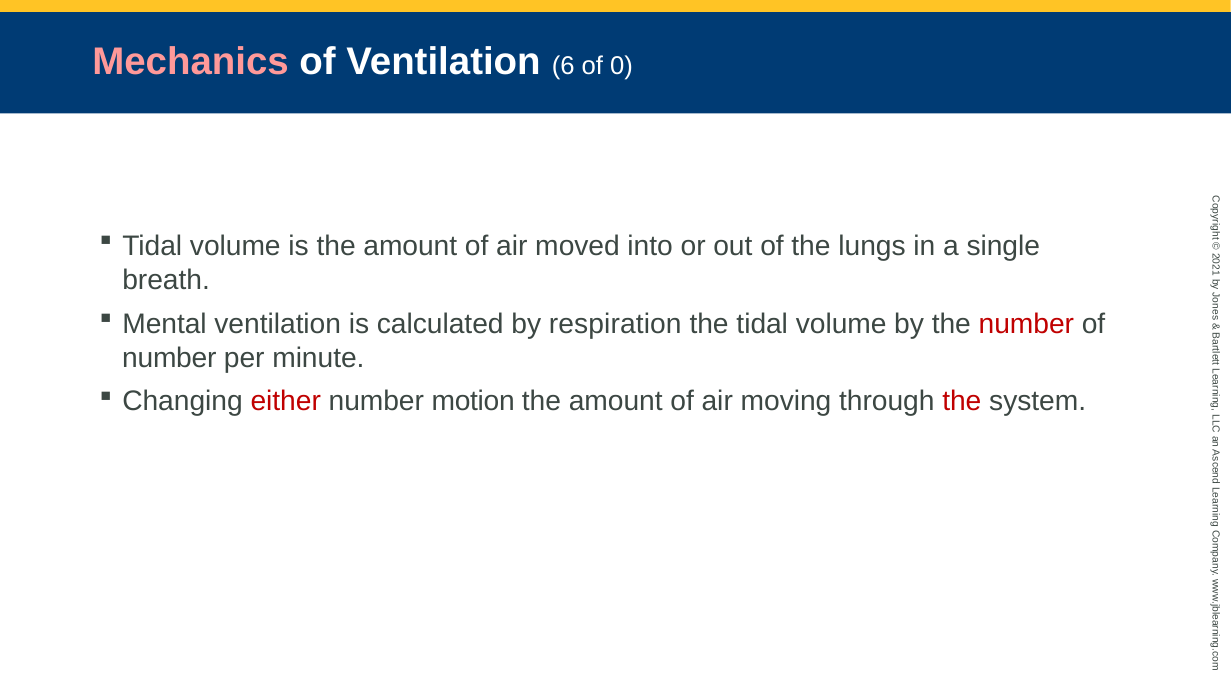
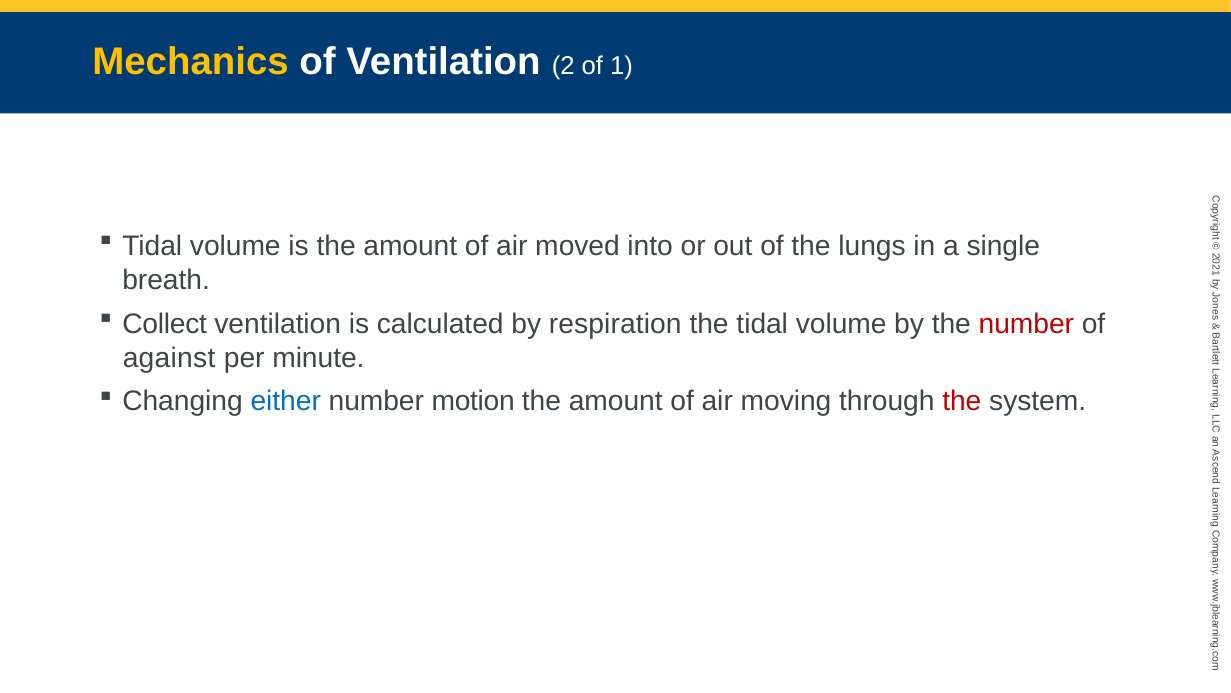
Mechanics colour: pink -> yellow
Ventilation 6: 6 -> 2
of 0: 0 -> 1
Mental: Mental -> Collect
number at (169, 357): number -> against
either colour: red -> blue
